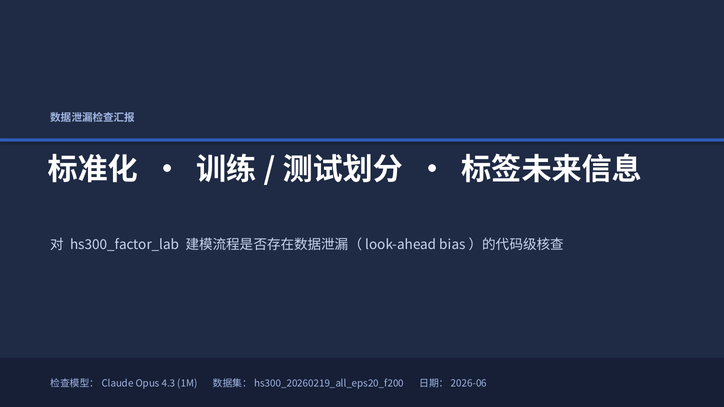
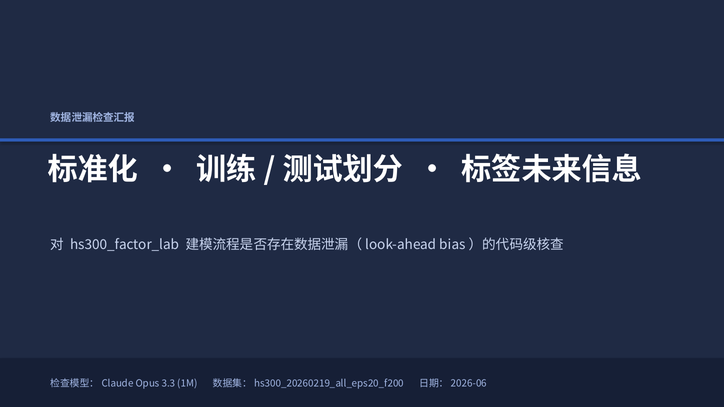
4.3: 4.3 -> 3.3
